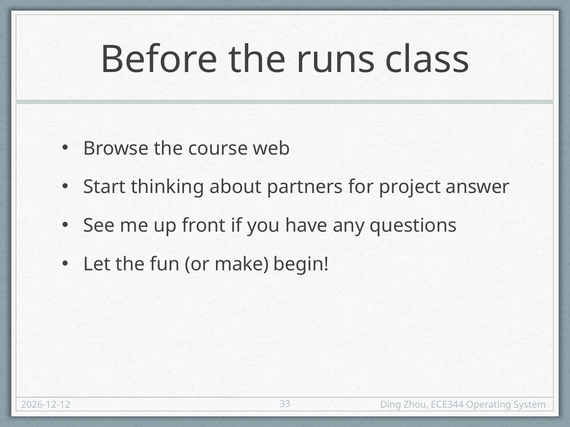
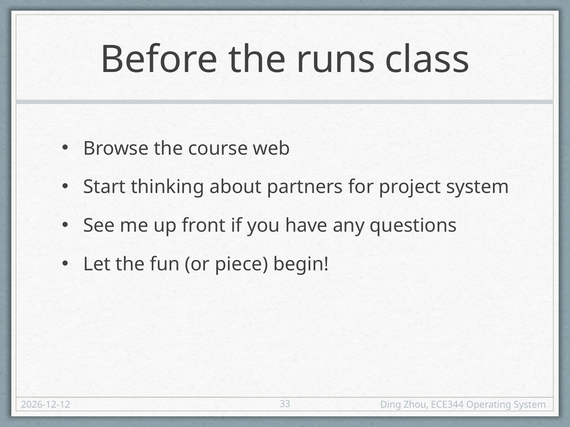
project answer: answer -> system
make: make -> piece
